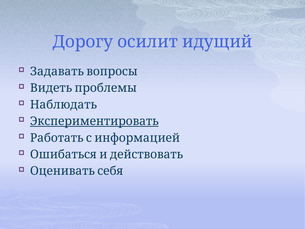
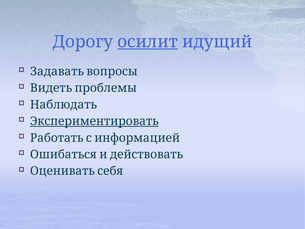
осилит underline: none -> present
